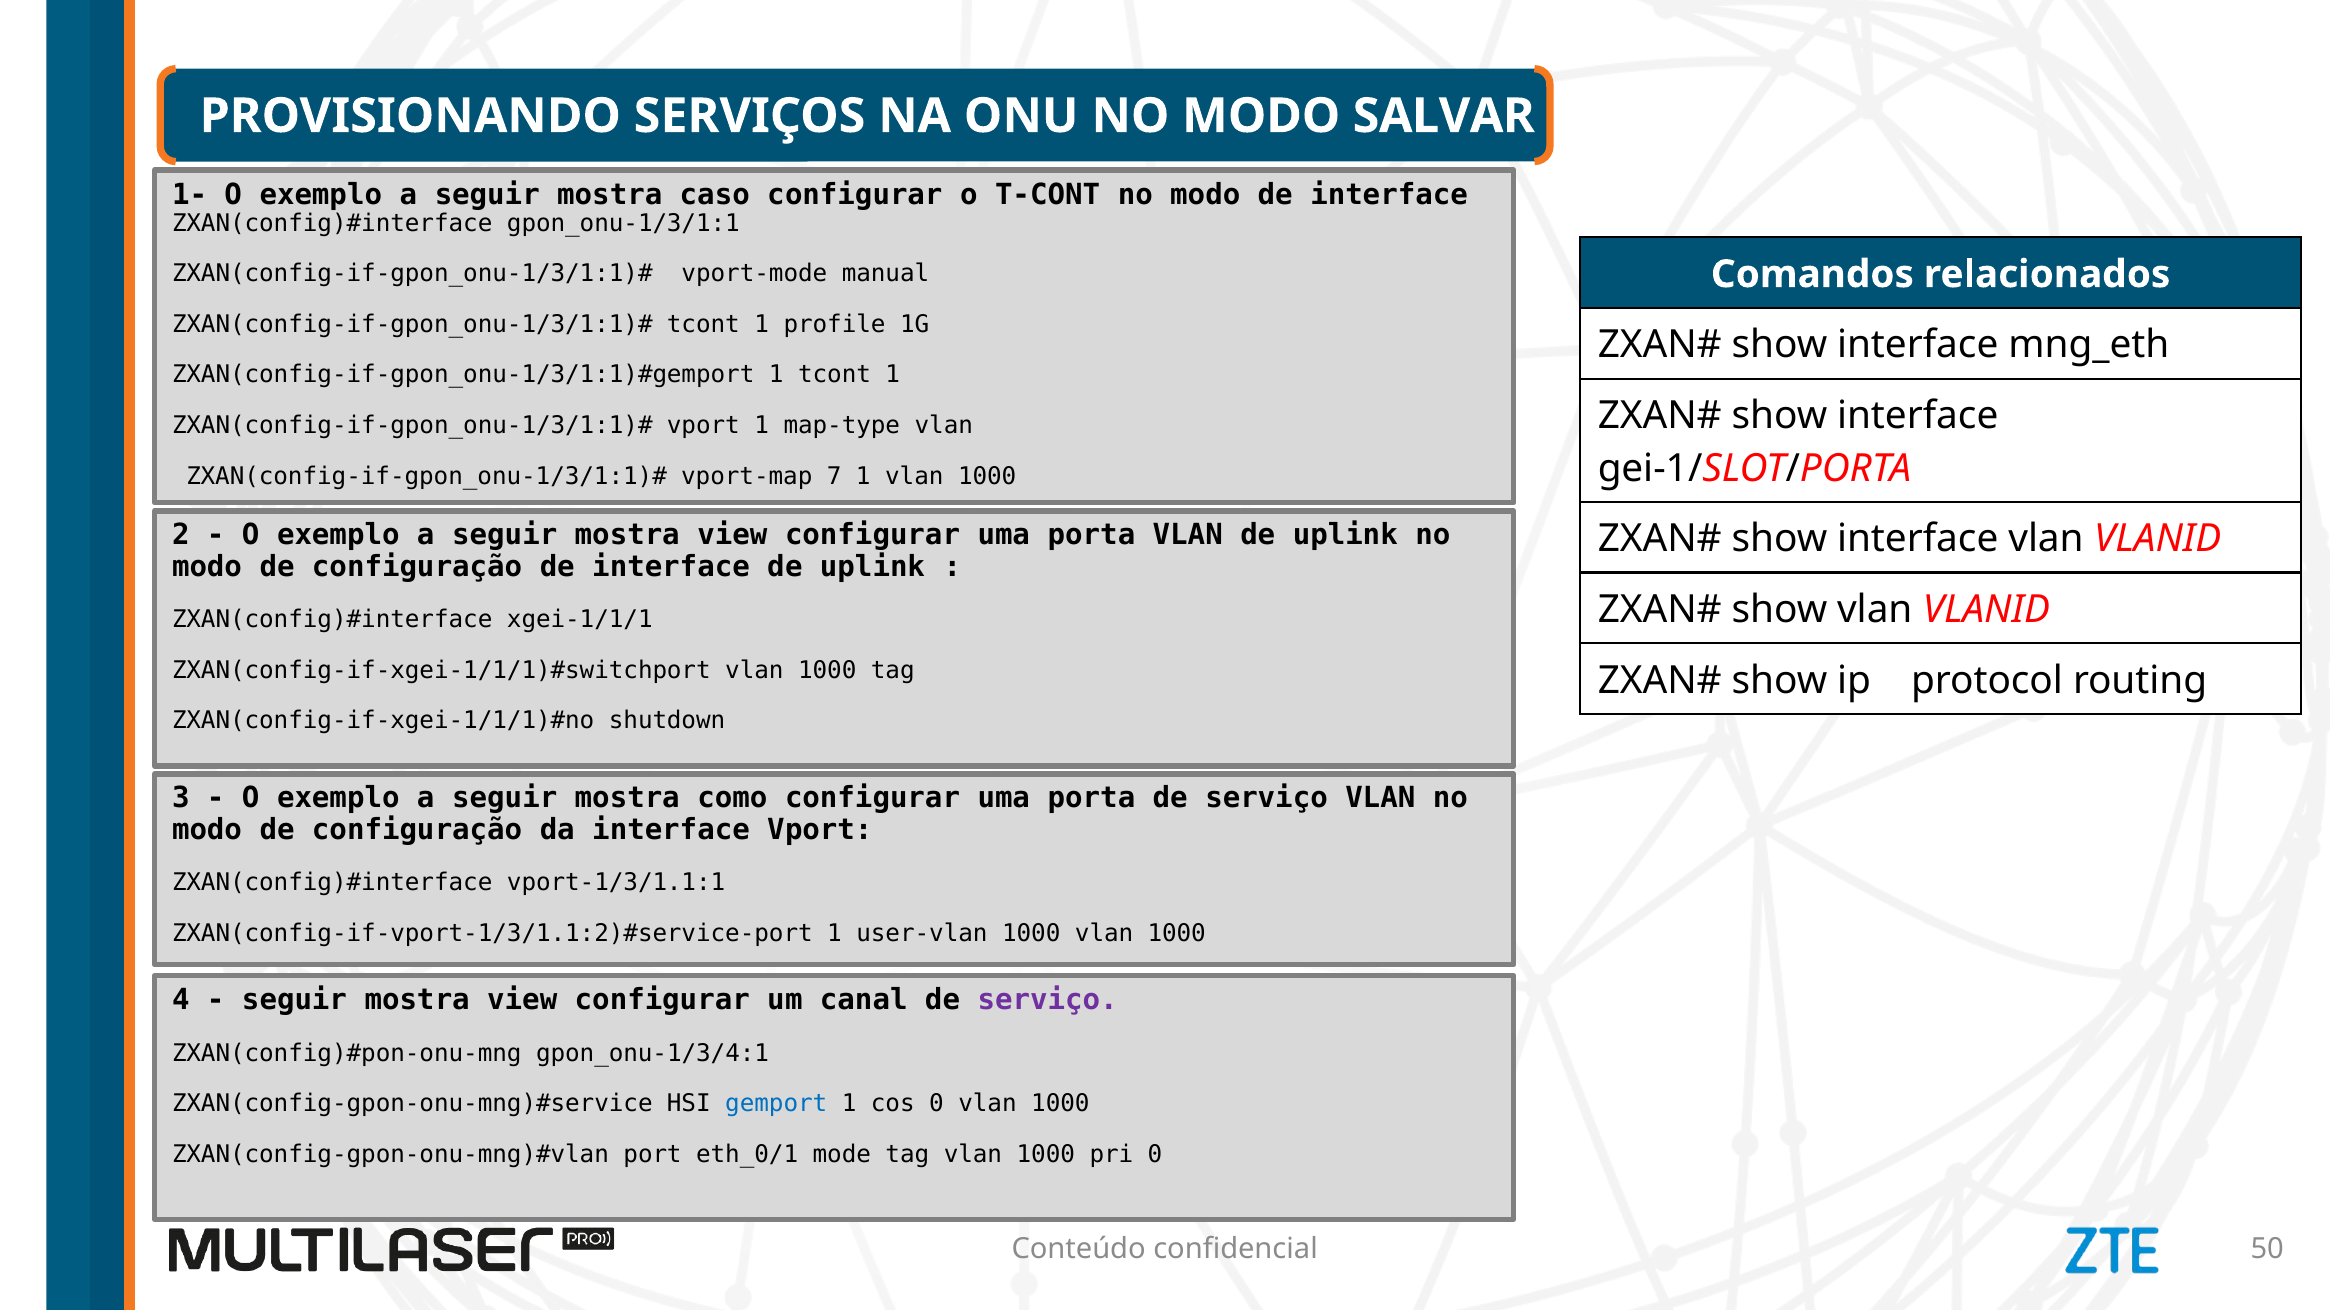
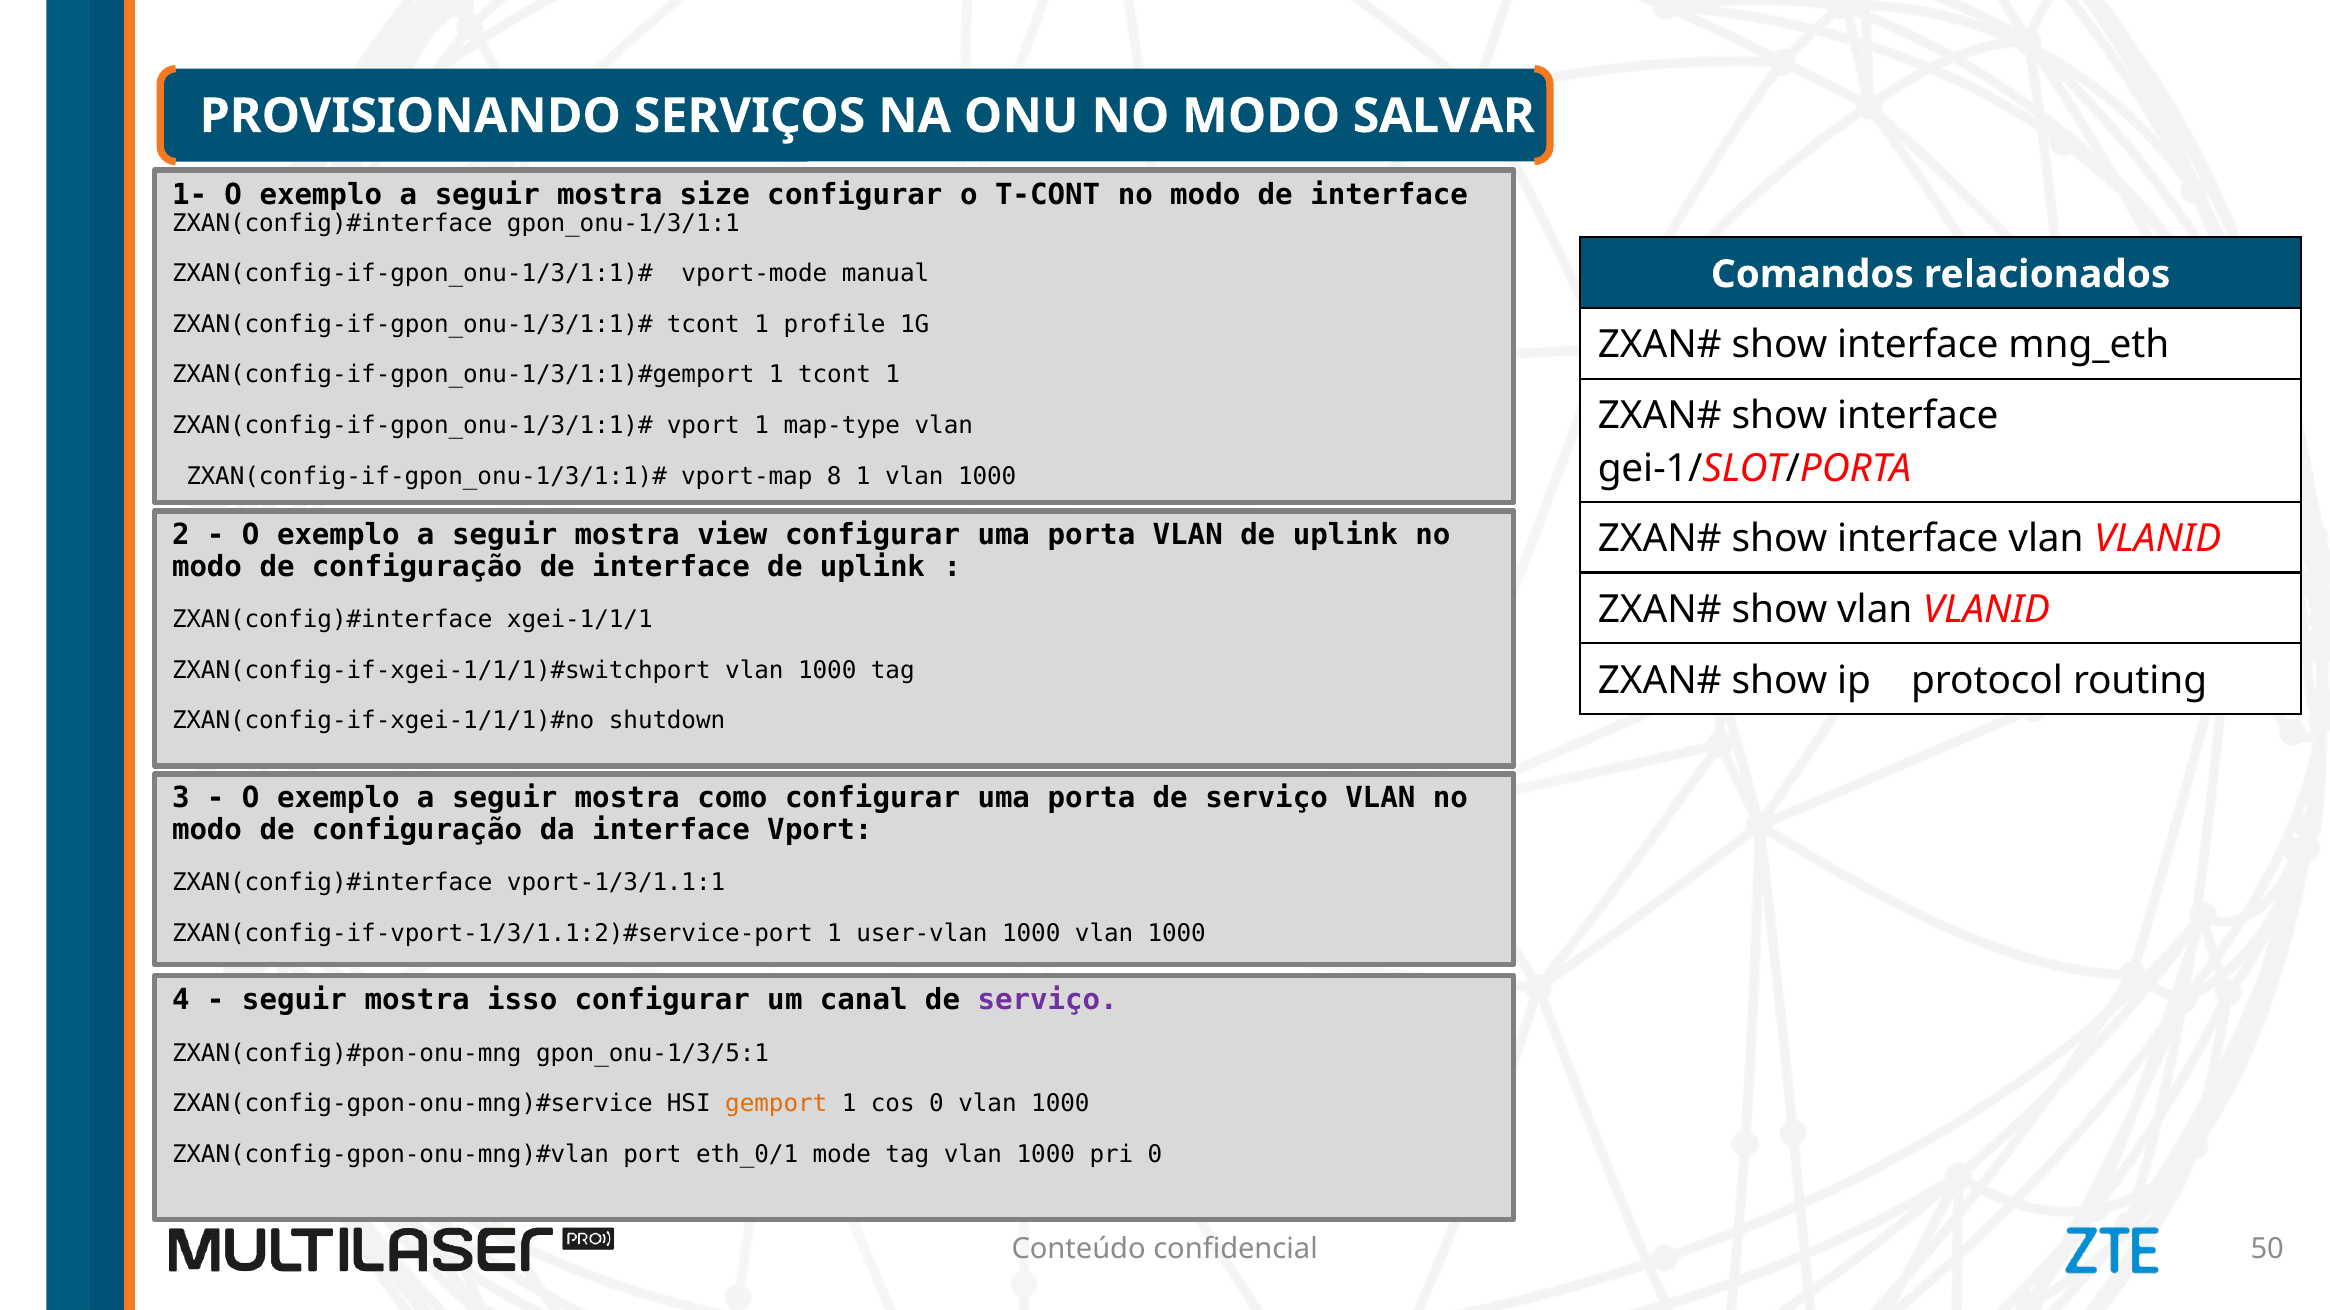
caso: caso -> size
7: 7 -> 8
view at (522, 1000): view -> isso
gpon_onu-1/3/4:1: gpon_onu-1/3/4:1 -> gpon_onu-1/3/5:1
gemport colour: blue -> orange
